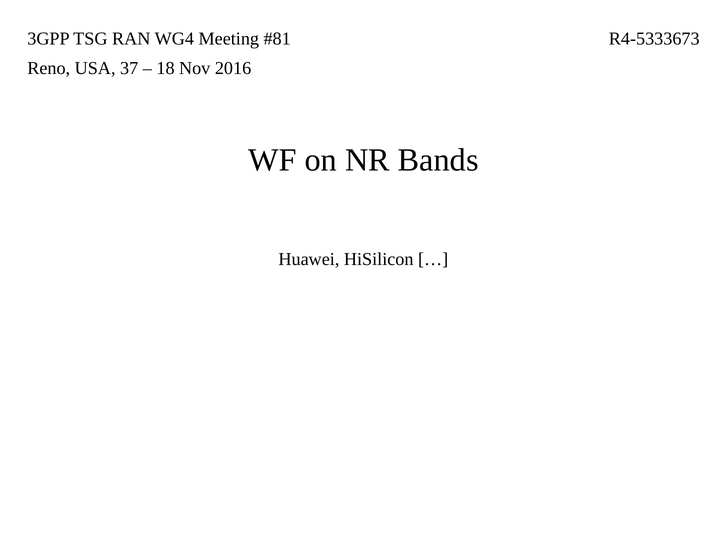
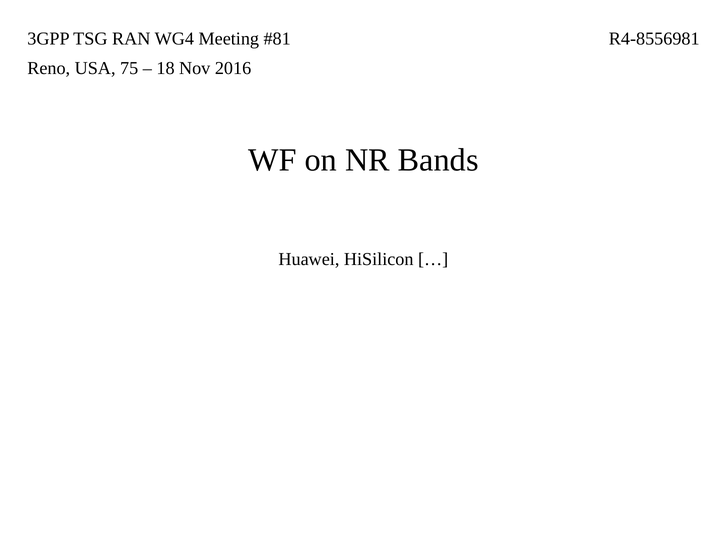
R4-5333673: R4-5333673 -> R4-8556981
37: 37 -> 75
